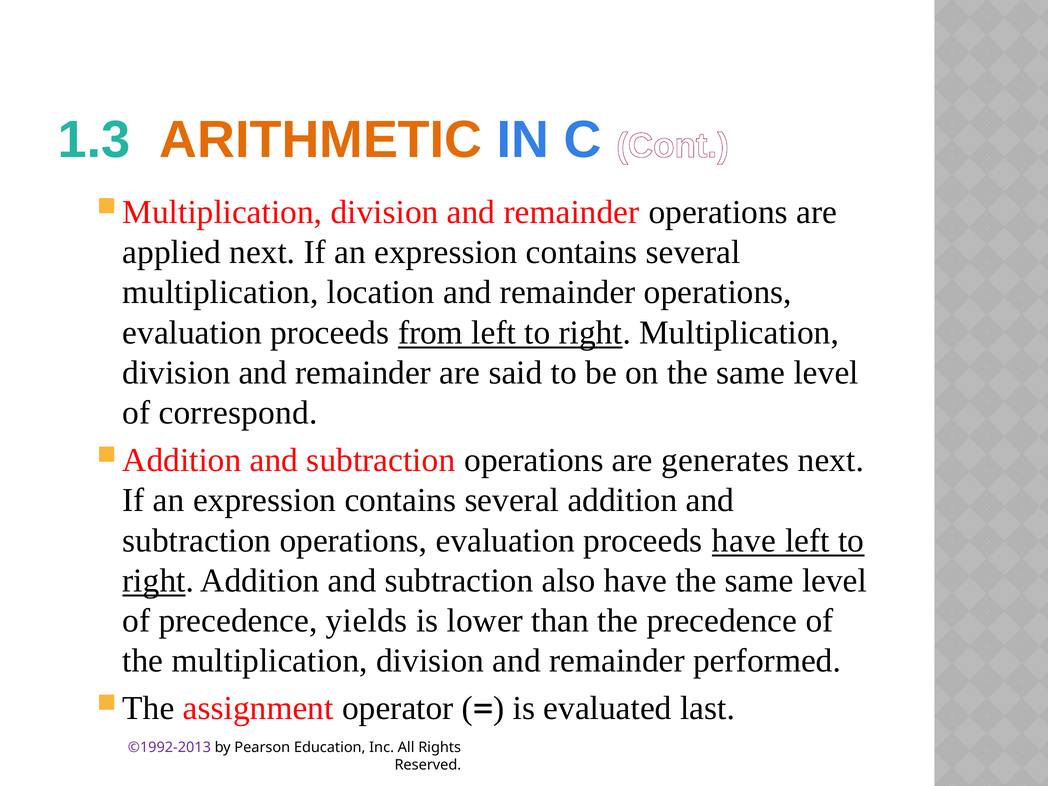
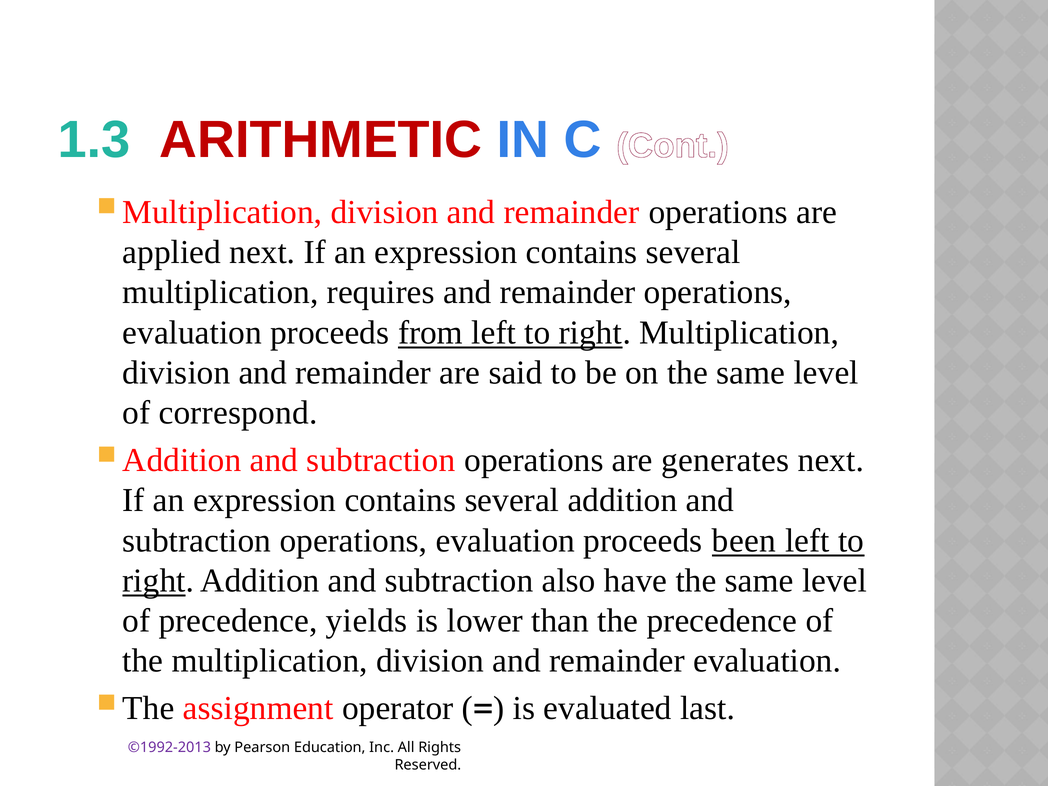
ARITHMETIC colour: orange -> red
location: location -> requires
proceeds have: have -> been
remainder performed: performed -> evaluation
